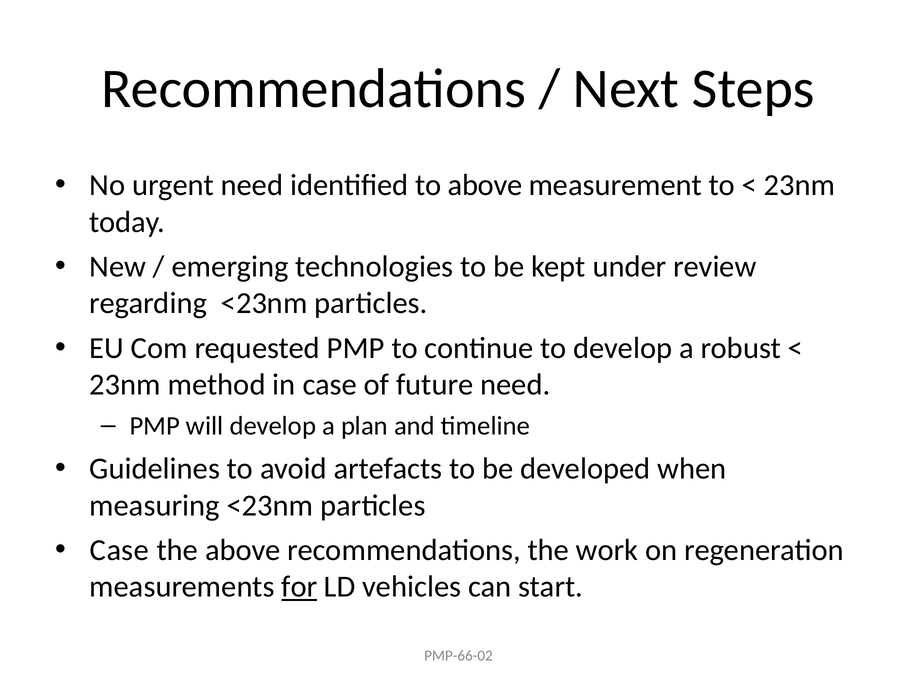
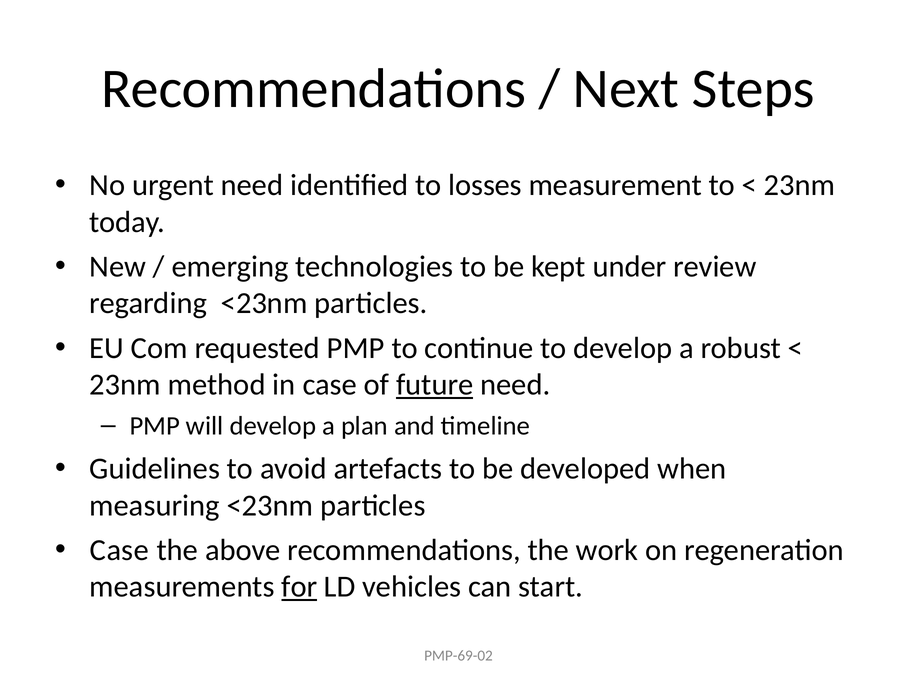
to above: above -> losses
future underline: none -> present
PMP-66-02: PMP-66-02 -> PMP-69-02
